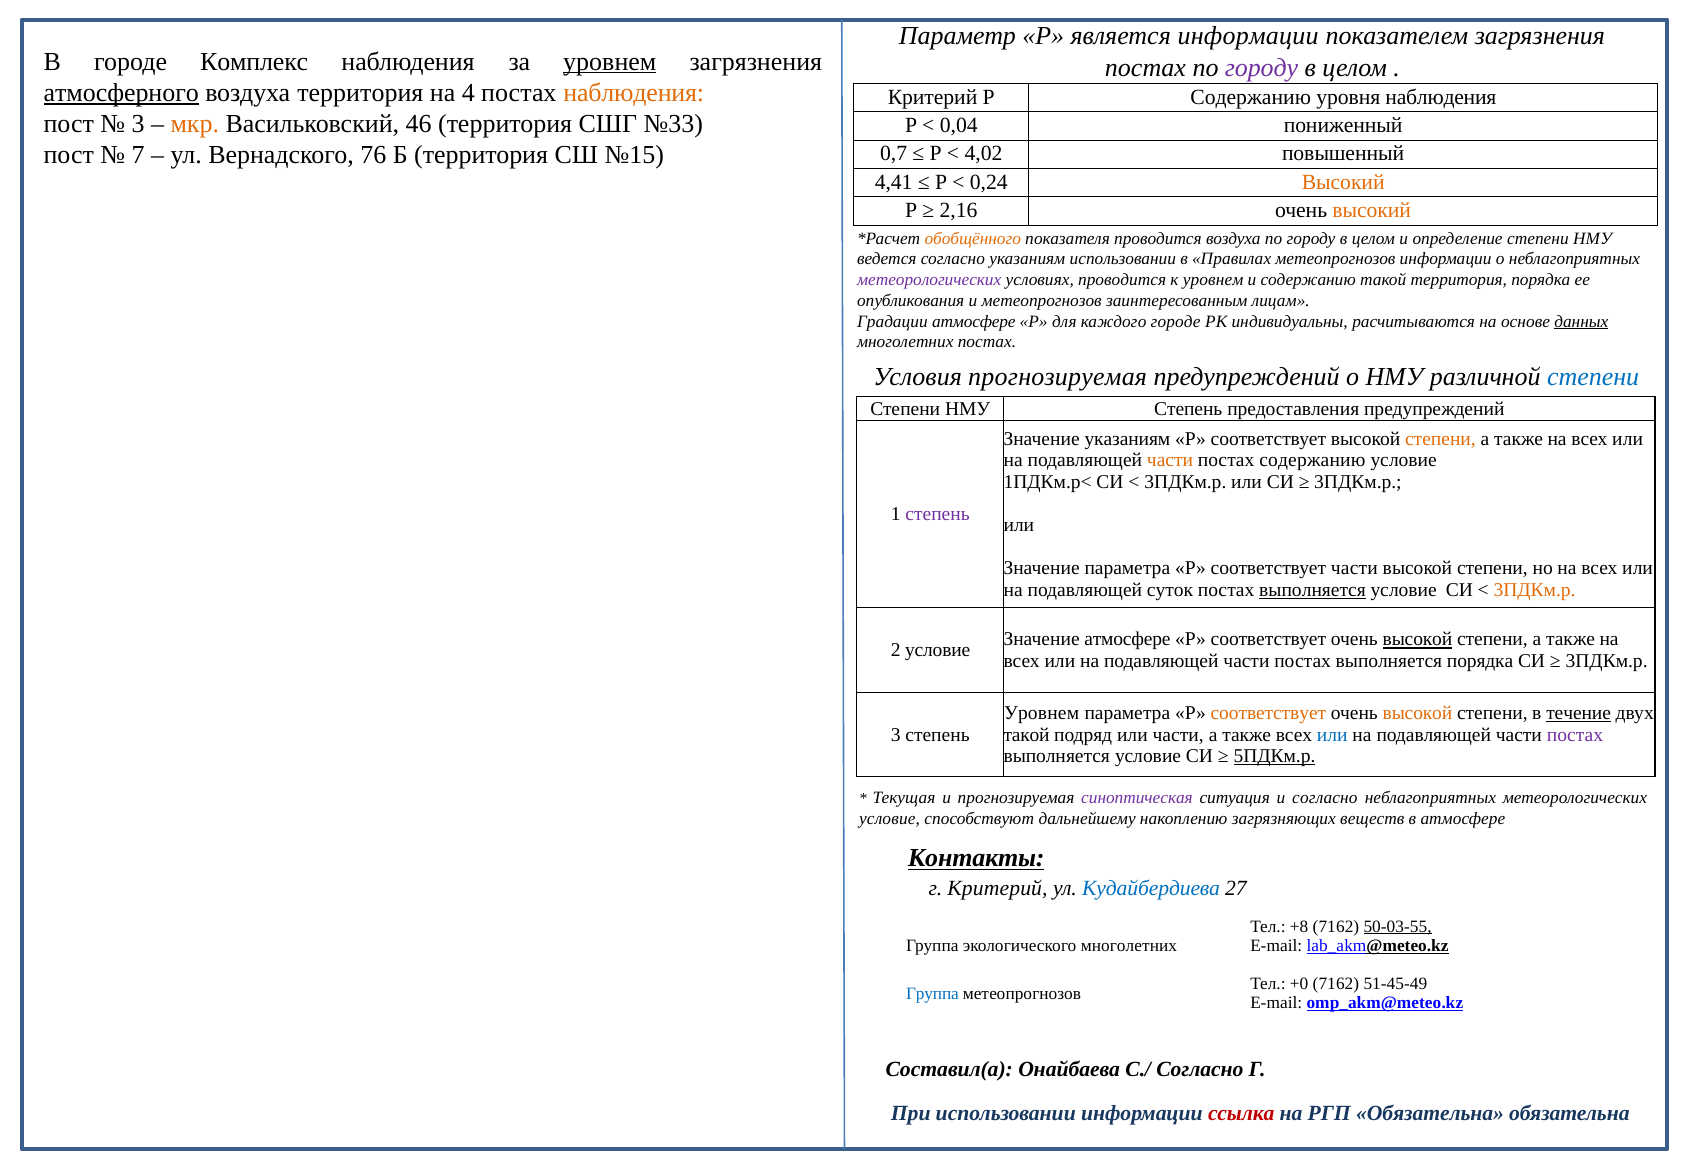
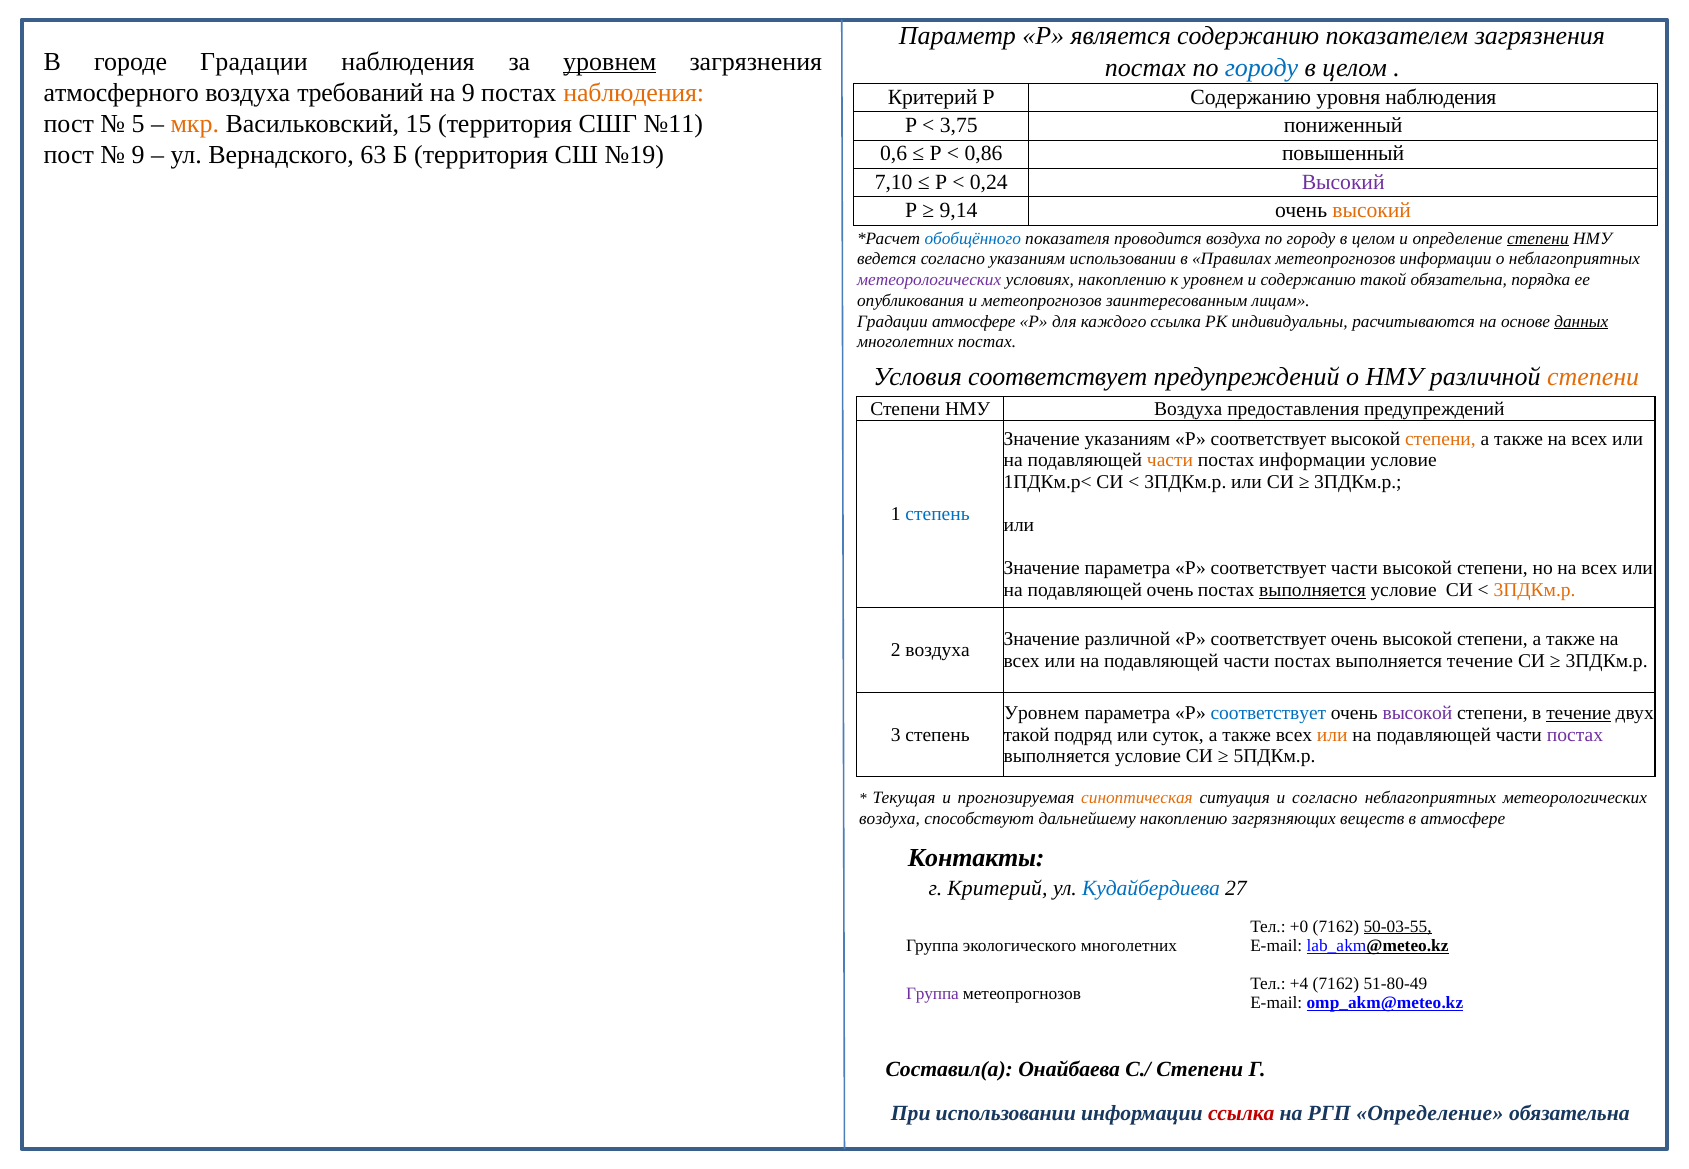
является информации: информации -> содержанию
городе Комплекс: Комплекс -> Градации
городу at (1262, 67) colour: purple -> blue
атмосферного underline: present -> none
воздуха территория: территория -> требований
на 4: 4 -> 9
3 at (138, 124): 3 -> 5
46: 46 -> 15
№33: №33 -> №11
0,04: 0,04 -> 3,75
7 at (138, 155): 7 -> 9
76: 76 -> 63
№15: №15 -> №19
0,7: 0,7 -> 0,6
4,02: 4,02 -> 0,86
4,41: 4,41 -> 7,10
Высокий at (1343, 182) colour: orange -> purple
2,16: 2,16 -> 9,14
обобщённого colour: orange -> blue
степени at (1538, 239) underline: none -> present
условиях проводится: проводится -> накоплению
такой территория: территория -> обязательна
каждого городе: городе -> ссылка
Условия прогнозируемая: прогнозируемая -> соответствует
степени at (1593, 377) colour: blue -> orange
НМУ Степень: Степень -> Воздуха
постах содержанию: содержанию -> информации
степень at (938, 514) colour: purple -> blue
подавляющей суток: суток -> очень
Значение атмосфере: атмосфере -> различной
высокой at (1417, 640) underline: present -> none
2 условие: условие -> воздуха
выполняется порядка: порядка -> течение
соответствует at (1268, 713) colour: orange -> blue
высокой at (1417, 713) colour: orange -> purple
или части: части -> суток
или at (1332, 735) colour: blue -> orange
5ПДКм.р underline: present -> none
синоптическая colour: purple -> orange
условие at (890, 819): условие -> воздуха
Контакты underline: present -> none
+8: +8 -> +0
+0: +0 -> +4
51-45-49: 51-45-49 -> 51-80-49
Группа at (932, 994) colour: blue -> purple
С./ Согласно: Согласно -> Степени
РГП Обязательна: Обязательна -> Определение
